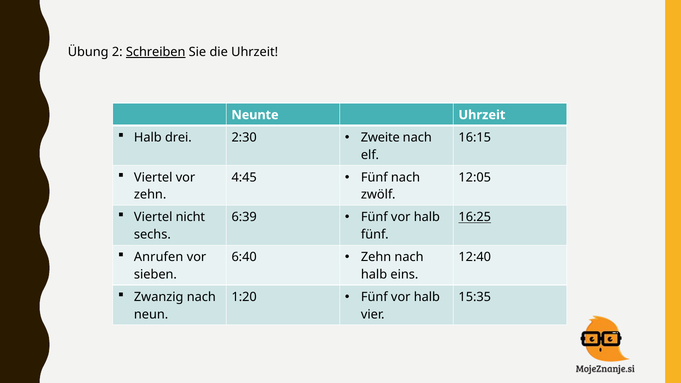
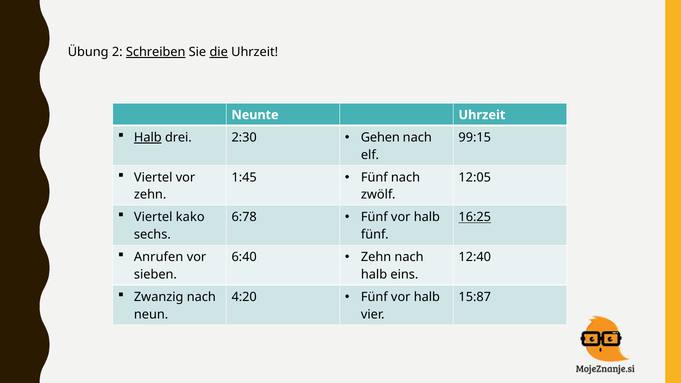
die underline: none -> present
Halb at (148, 137) underline: none -> present
Zweite: Zweite -> Gehen
16:15: 16:15 -> 99:15
4:45: 4:45 -> 1:45
nicht: nicht -> kako
6:39: 6:39 -> 6:78
1:20: 1:20 -> 4:20
15:35: 15:35 -> 15:87
